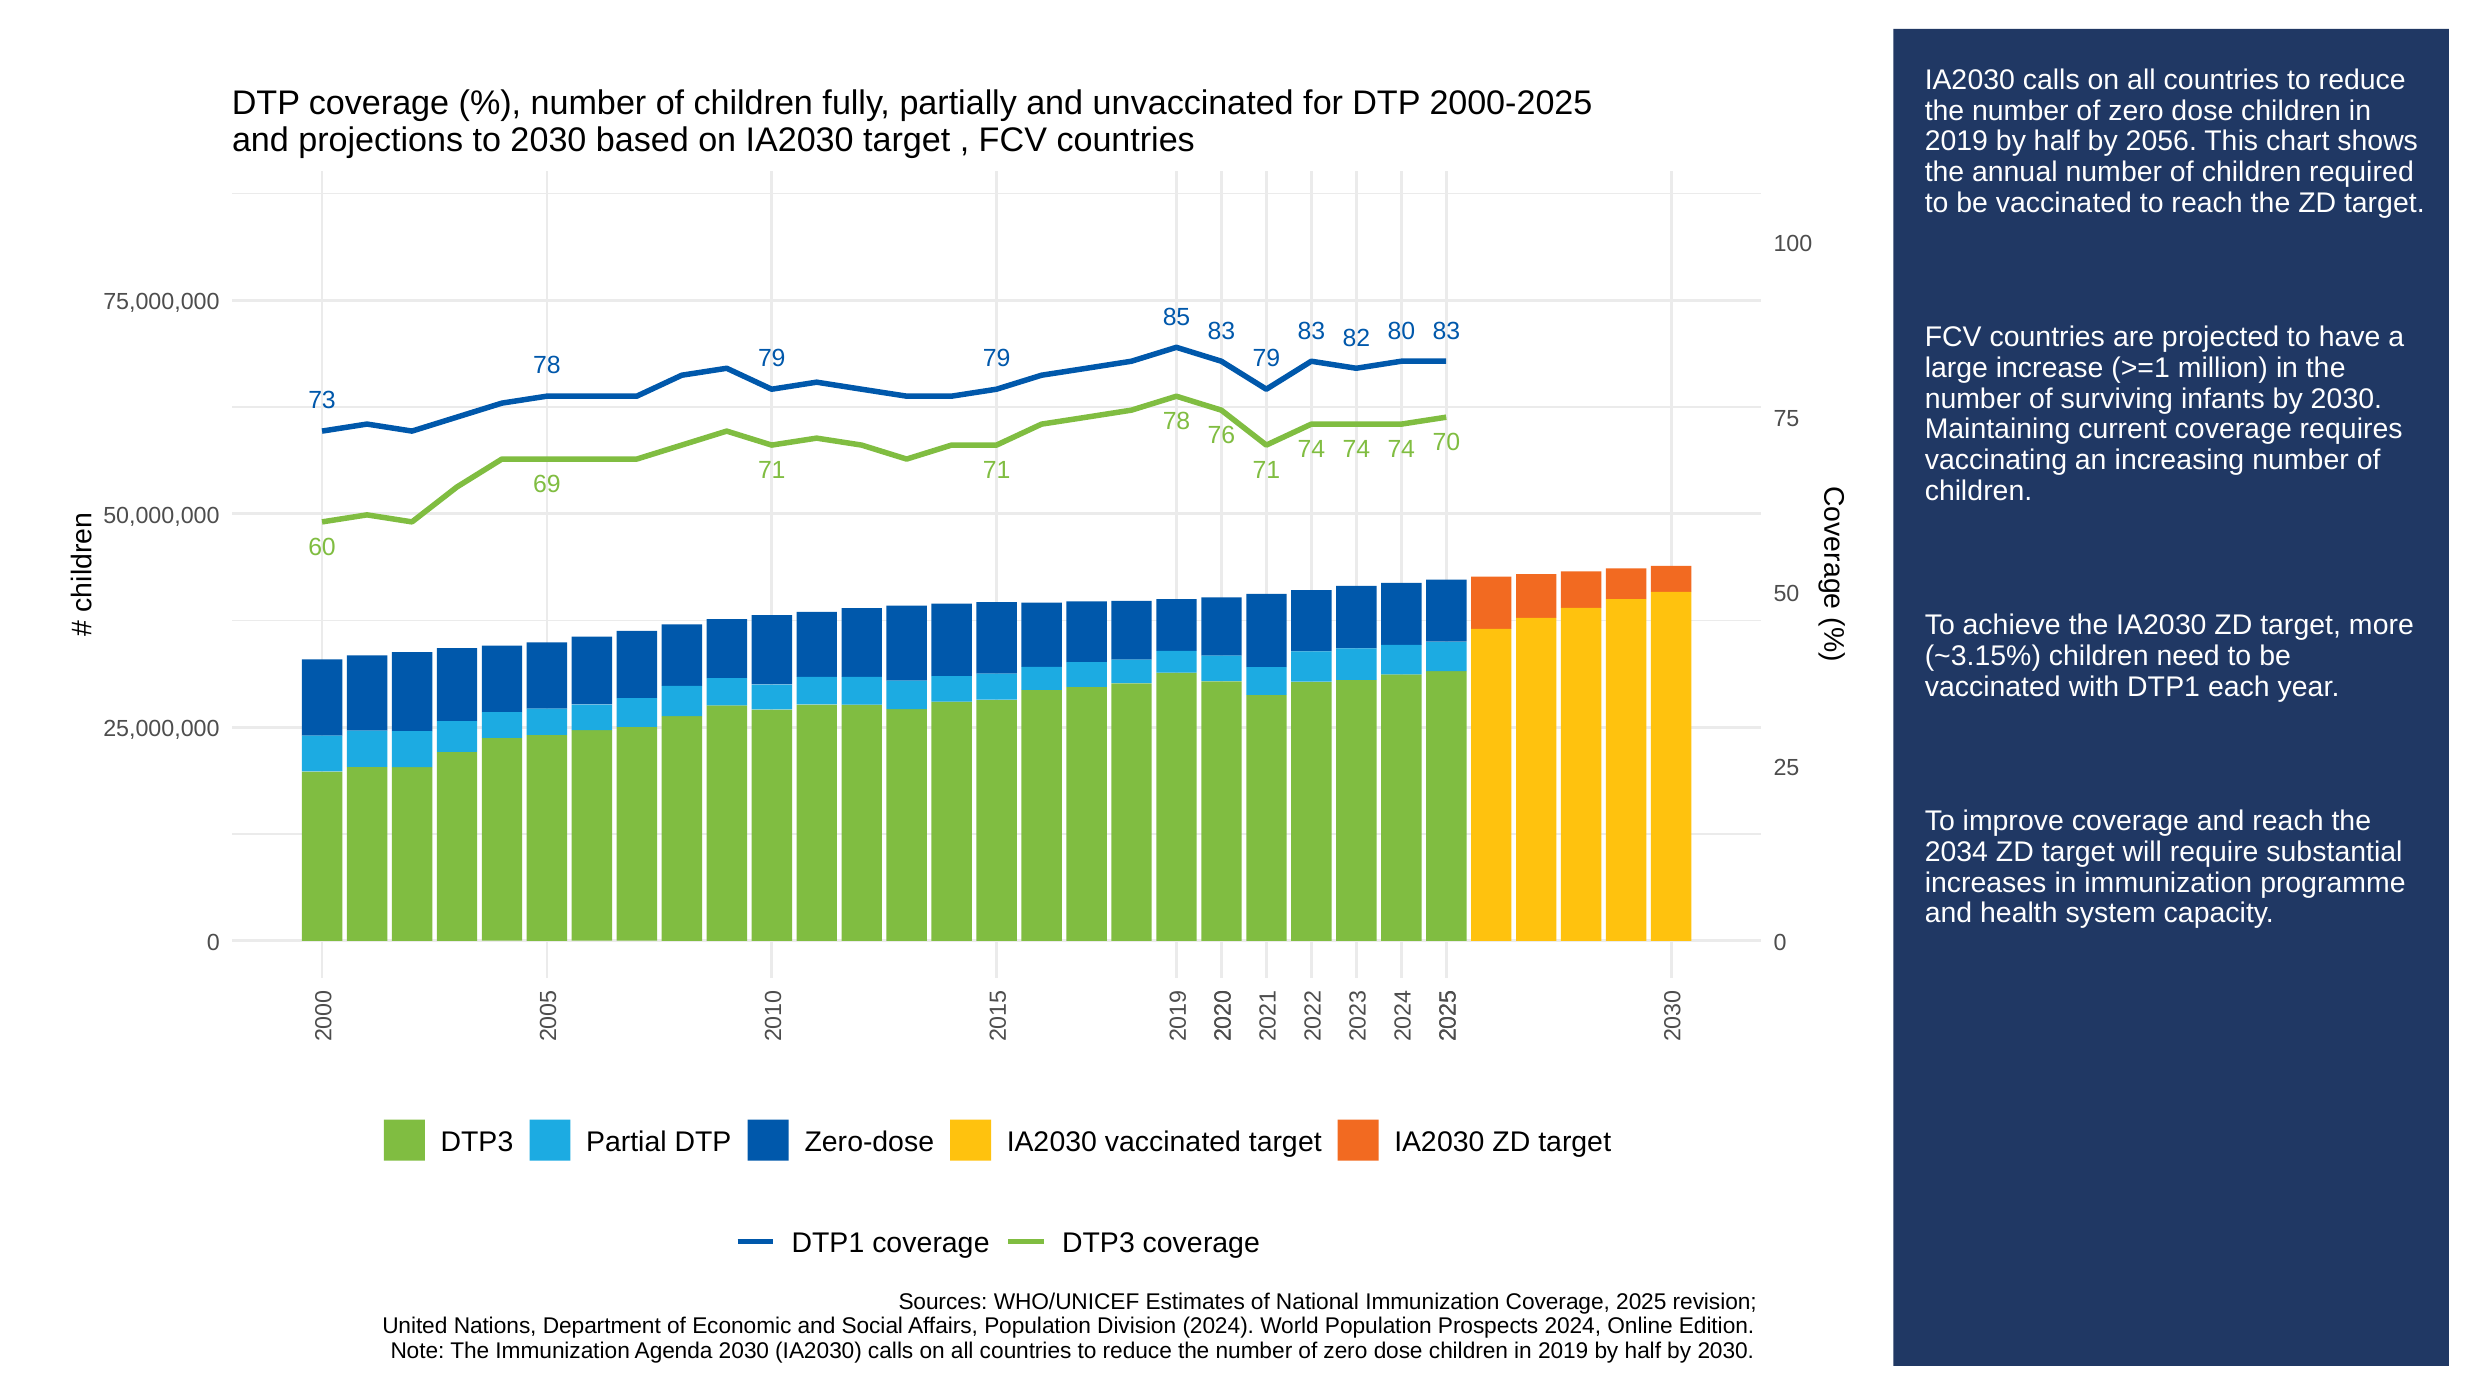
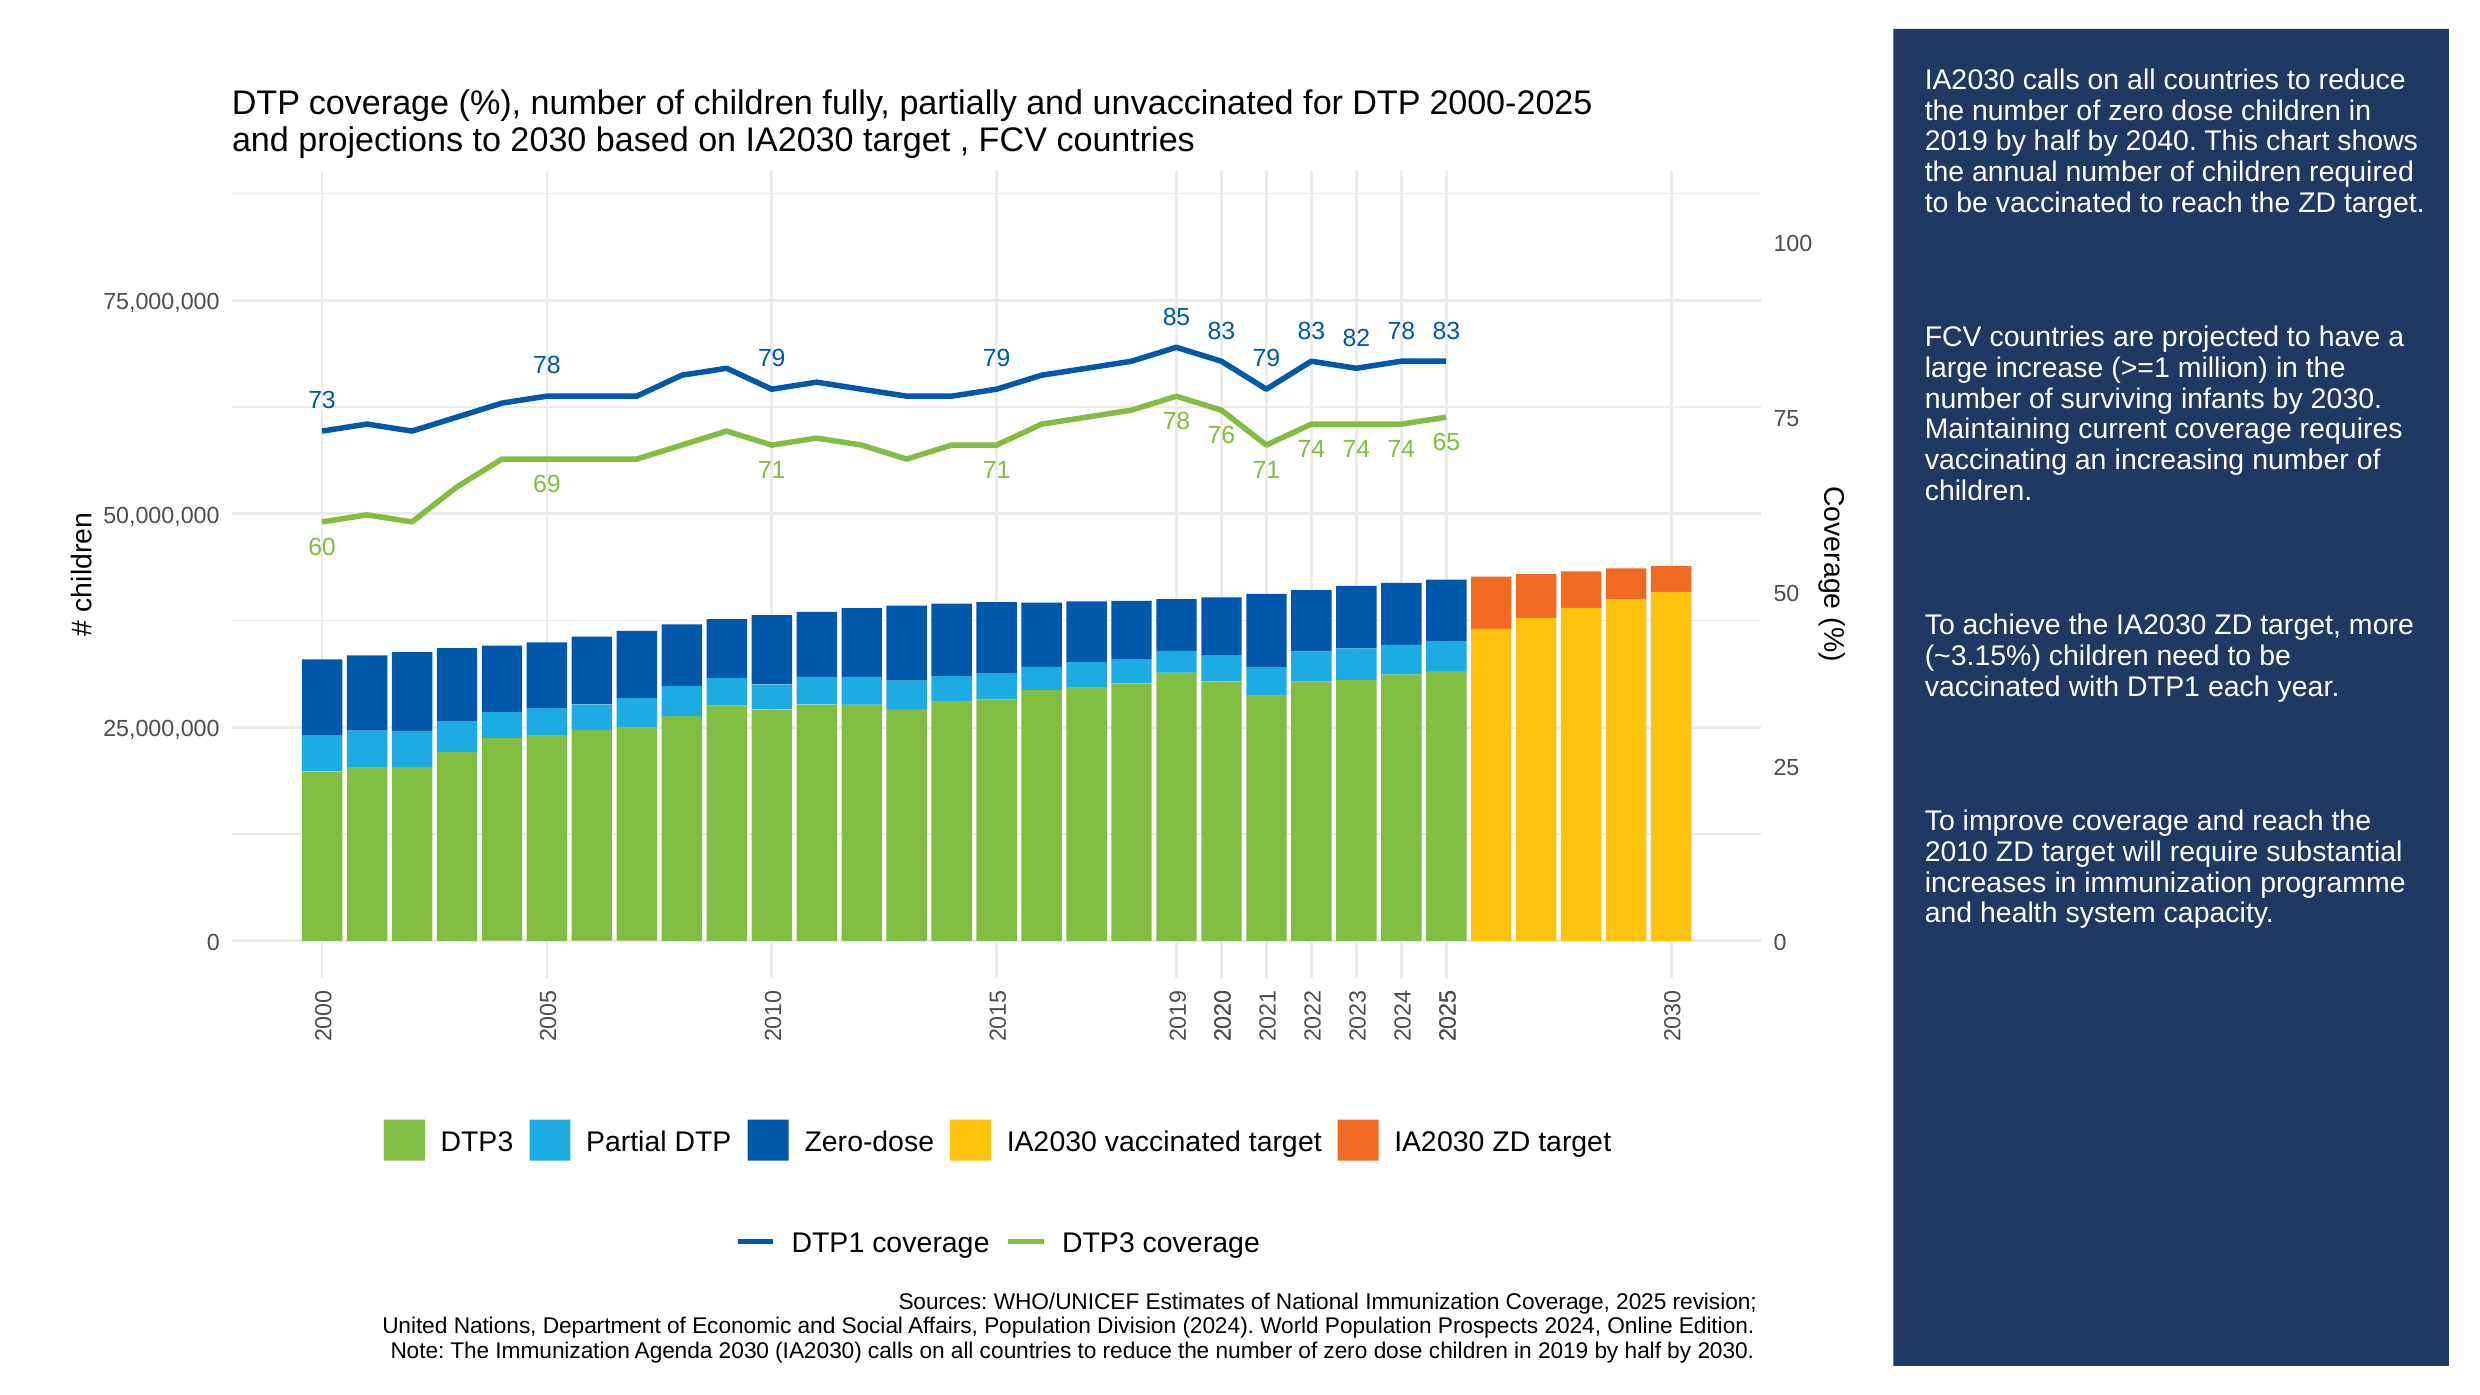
2056: 2056 -> 2040
82 80: 80 -> 78
70: 70 -> 65
2034: 2034 -> 2010
